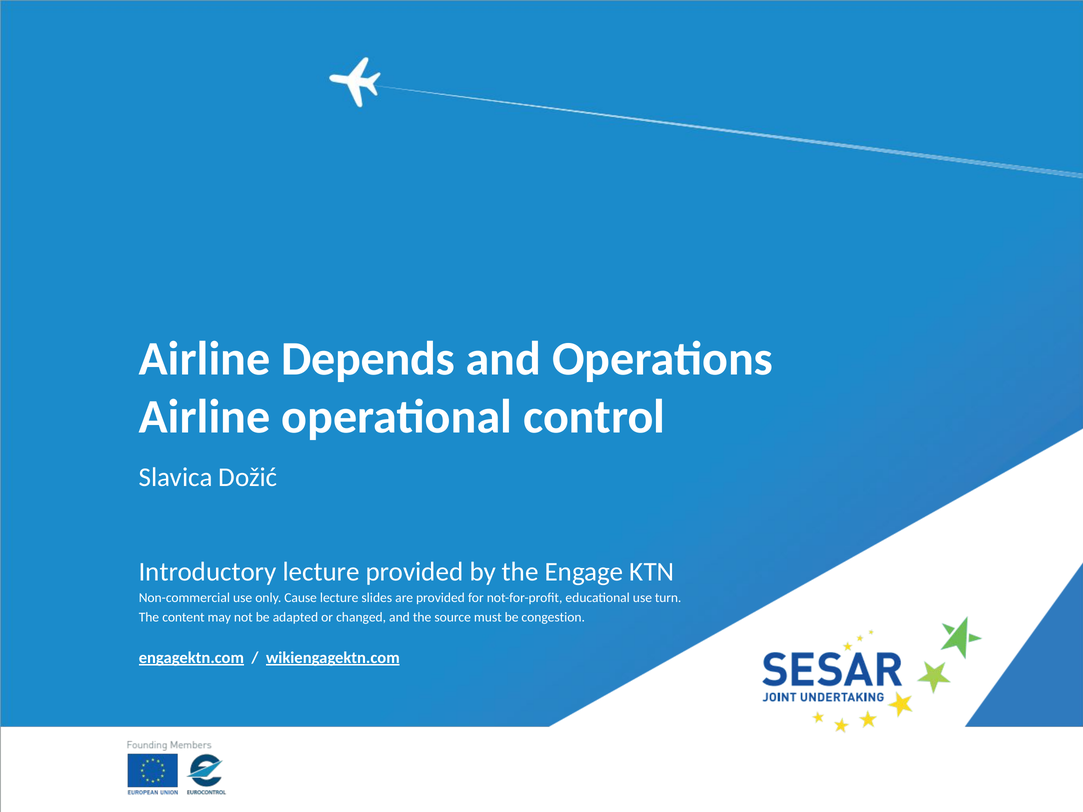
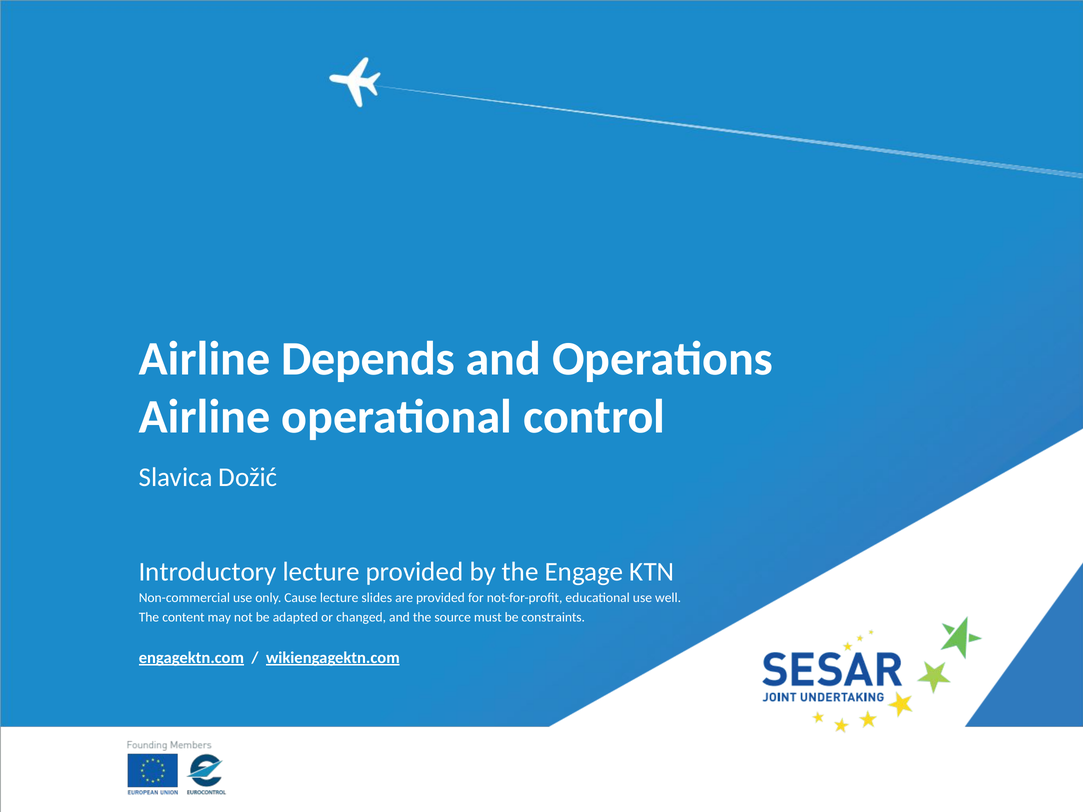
turn: turn -> well
congestion: congestion -> constraints
